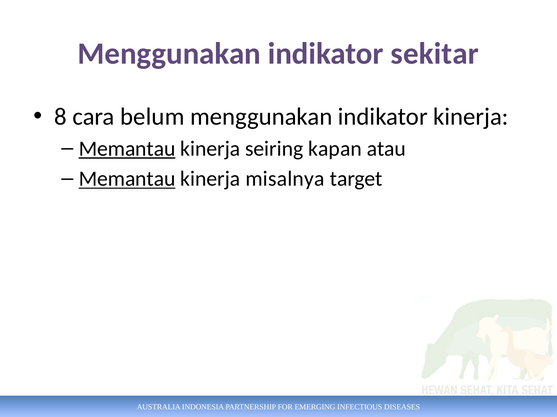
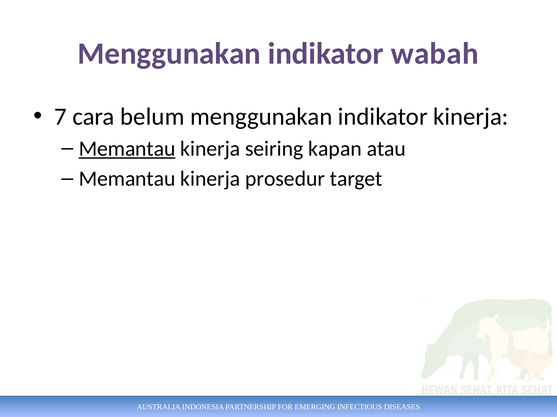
sekitar: sekitar -> wabah
8: 8 -> 7
Memantau at (127, 179) underline: present -> none
misalnya: misalnya -> prosedur
